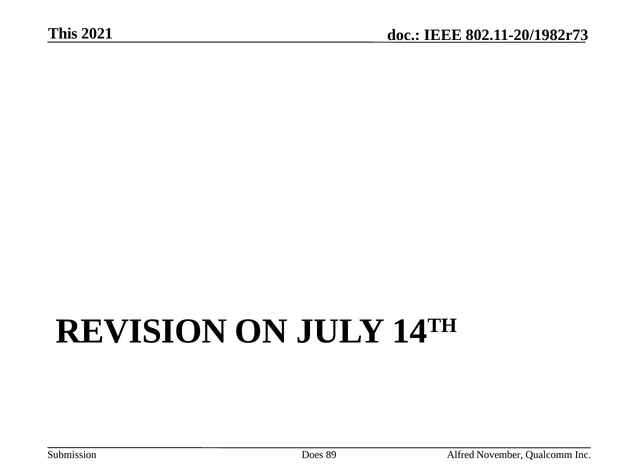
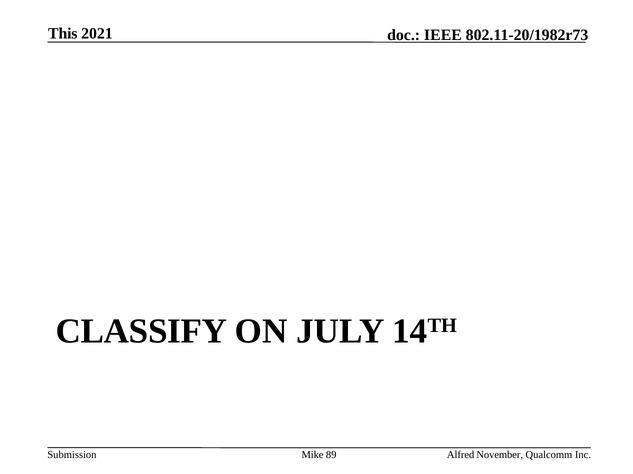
REVISION: REVISION -> CLASSIFY
Does: Does -> Mike
